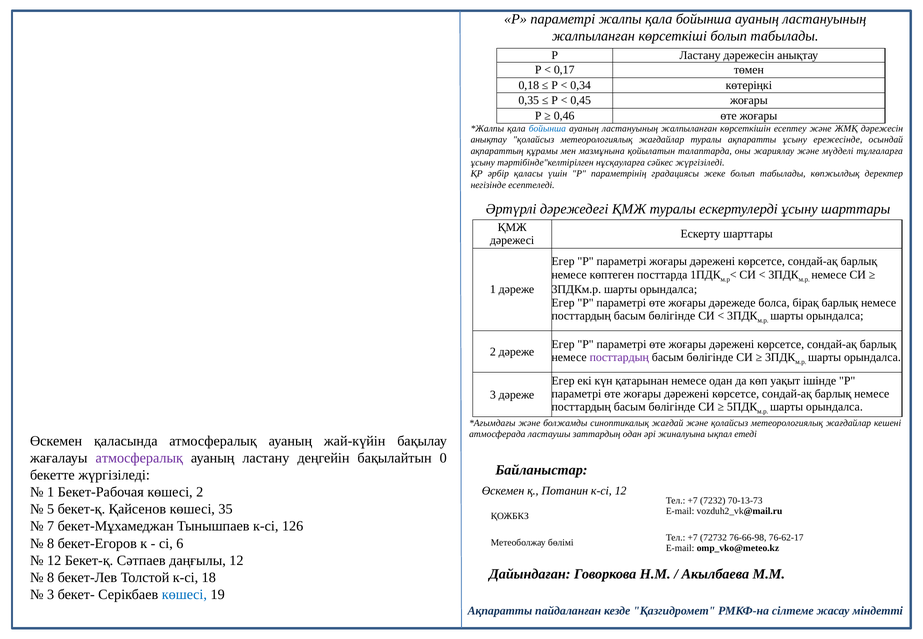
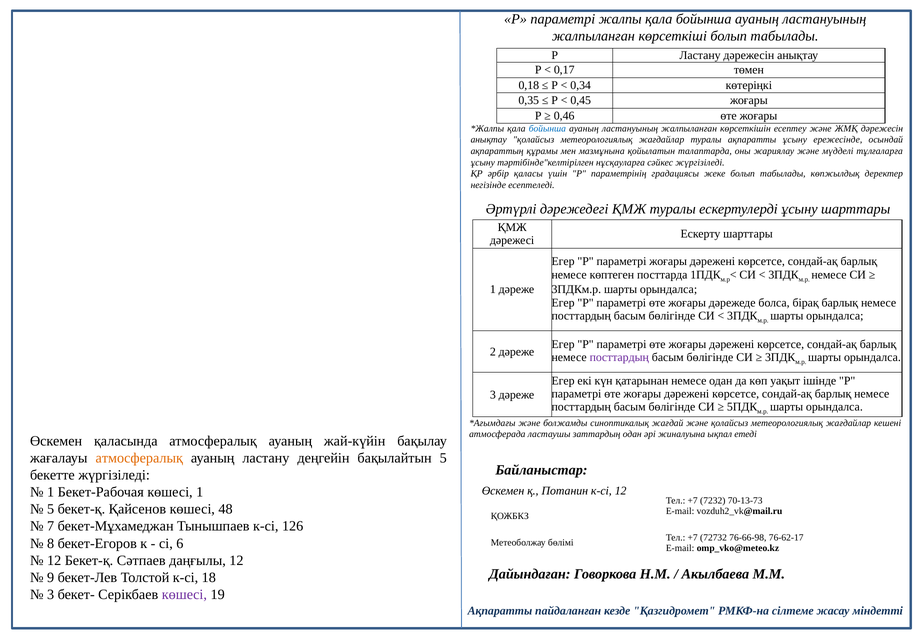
атмосфералық at (139, 458) colour: purple -> orange
бақылайтын 0: 0 -> 5
көшесі 2: 2 -> 1
35: 35 -> 48
8 at (51, 577): 8 -> 9
көшесі at (184, 594) colour: blue -> purple
